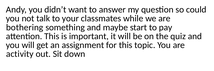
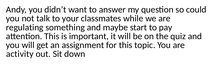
bothering: bothering -> regulating
